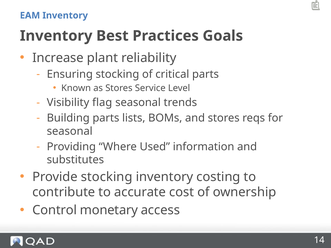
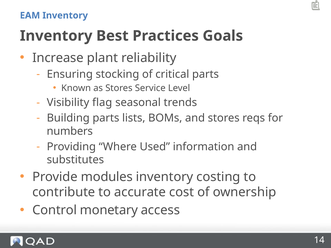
seasonal at (70, 131): seasonal -> numbers
Provide stocking: stocking -> modules
